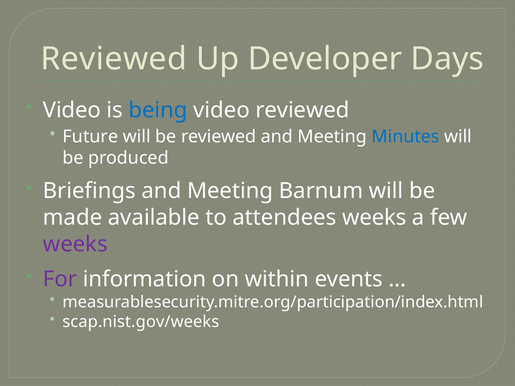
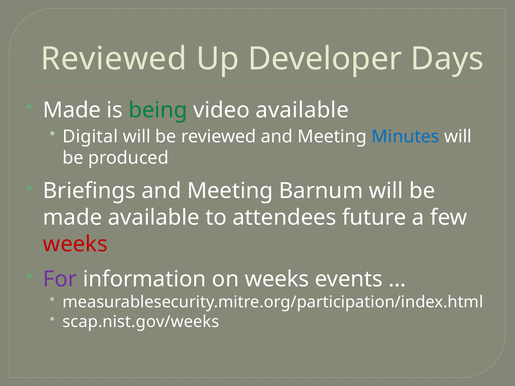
Video at (72, 110): Video -> Made
being colour: blue -> green
video reviewed: reviewed -> available
Future: Future -> Digital
attendees weeks: weeks -> future
weeks at (75, 244) colour: purple -> red
on within: within -> weeks
